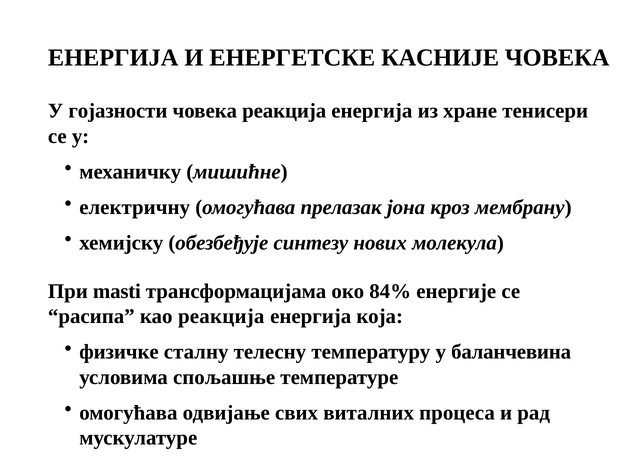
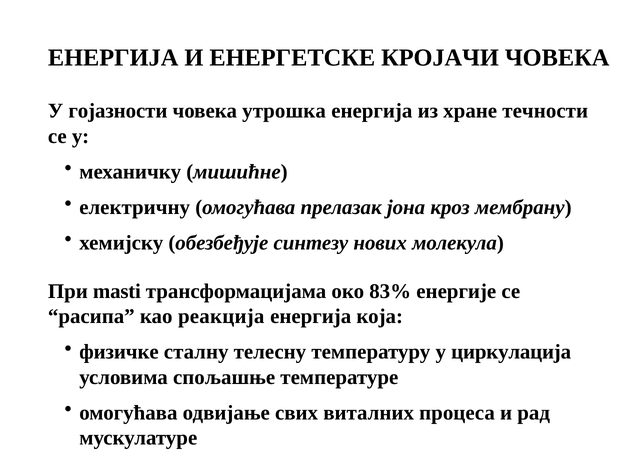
КАСНИЈЕ: КАСНИЈЕ -> КРОЈАЧИ
човека реакција: реакција -> утрошка
тенисери: тенисери -> течности
84%: 84% -> 83%
баланчевина: баланчевина -> циркулација
